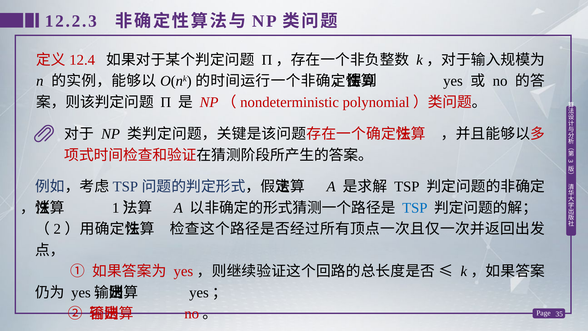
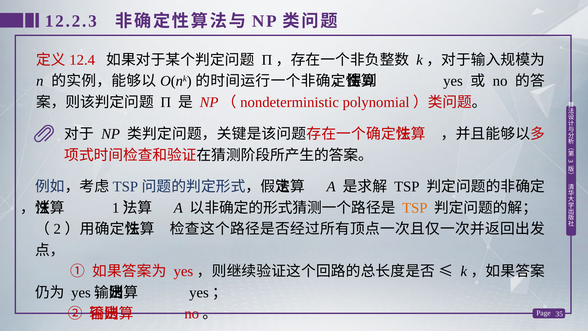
TSP at (415, 208) colour: blue -> orange
